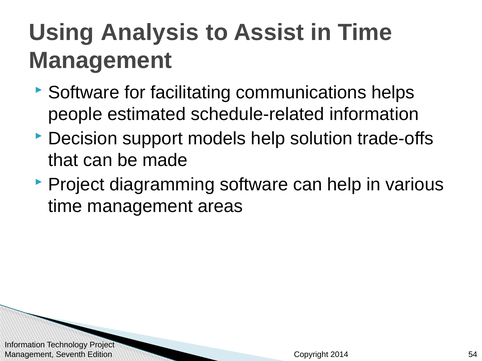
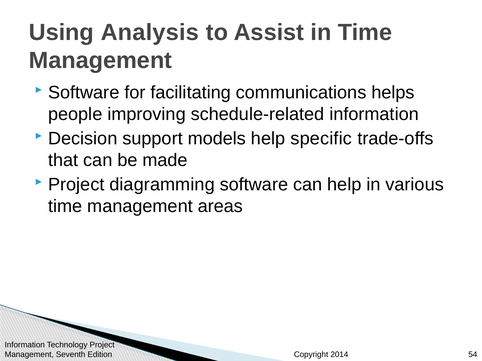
estimated: estimated -> improving
solution: solution -> specific
